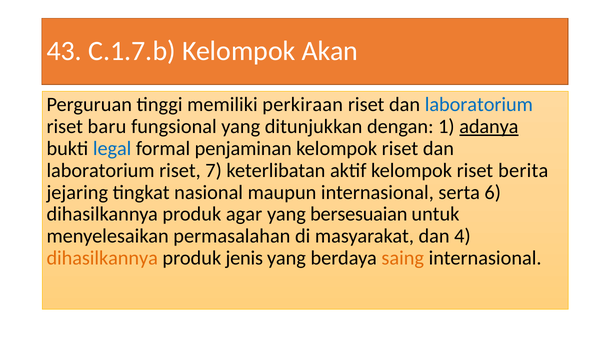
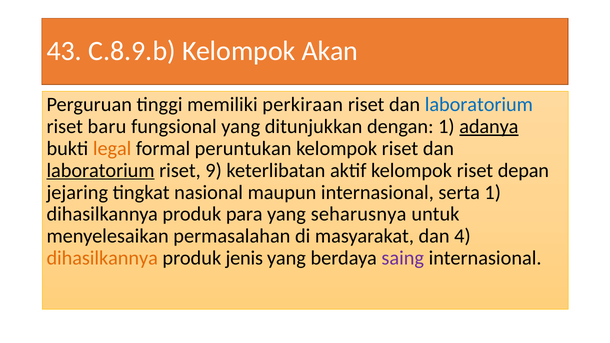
C.1.7.b: C.1.7.b -> C.8.9.b
legal colour: blue -> orange
penjaminan: penjaminan -> peruntukan
laboratorium at (101, 170) underline: none -> present
7: 7 -> 9
berita: berita -> depan
serta 6: 6 -> 1
agar: agar -> para
bersesuaian: bersesuaian -> seharusnya
saing colour: orange -> purple
